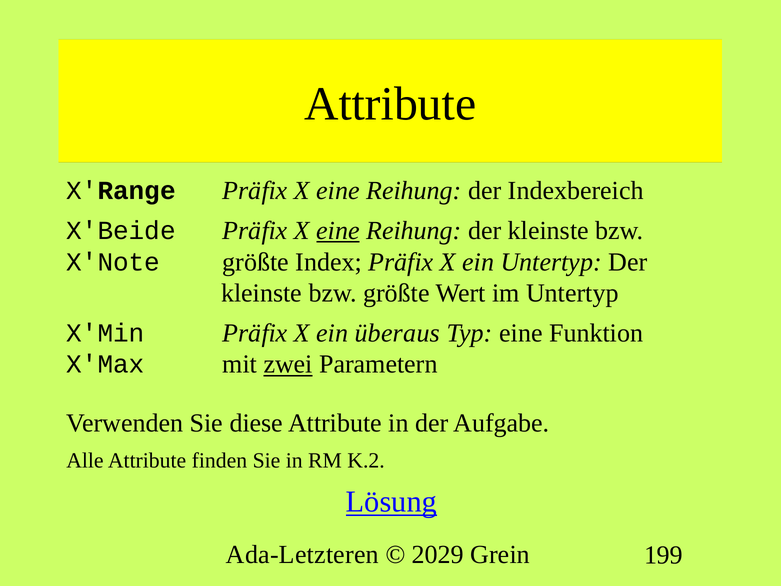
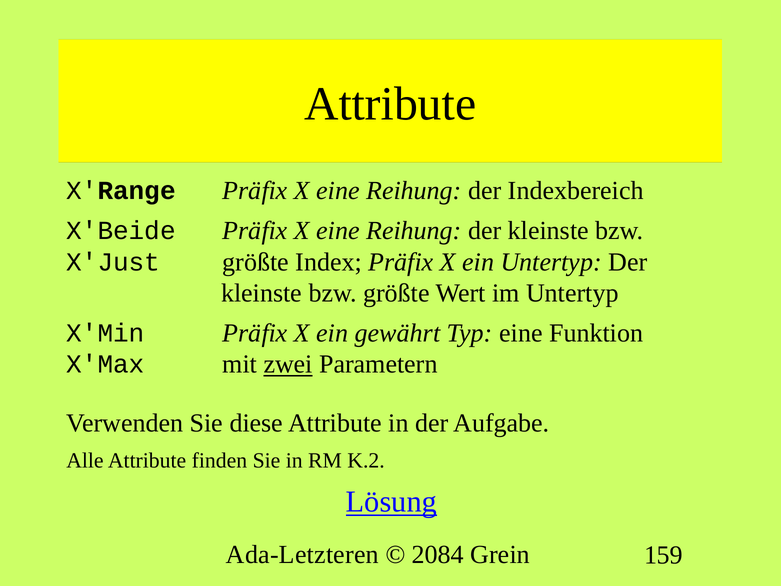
eine at (338, 231) underline: present -> none
X'Note: X'Note -> X'Just
überaus: überaus -> gewährt
2029: 2029 -> 2084
199: 199 -> 159
